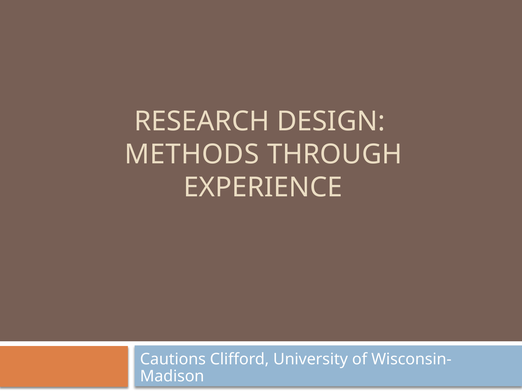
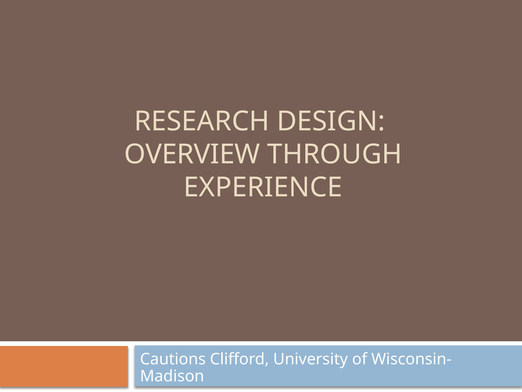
METHODS: METHODS -> OVERVIEW
